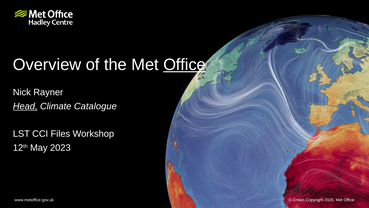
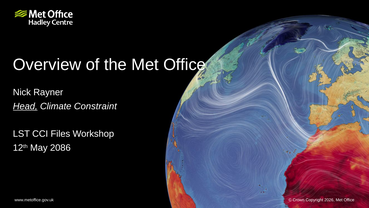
Office at (185, 65) underline: present -> none
Catalogue: Catalogue -> Constraint
2023: 2023 -> 2086
